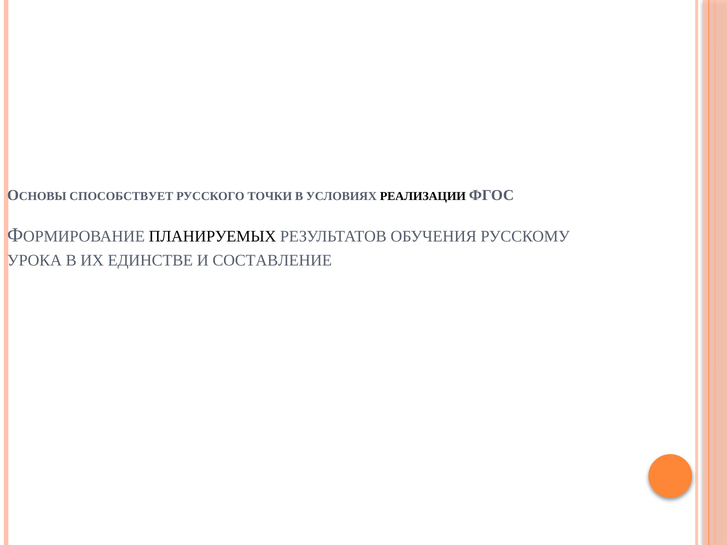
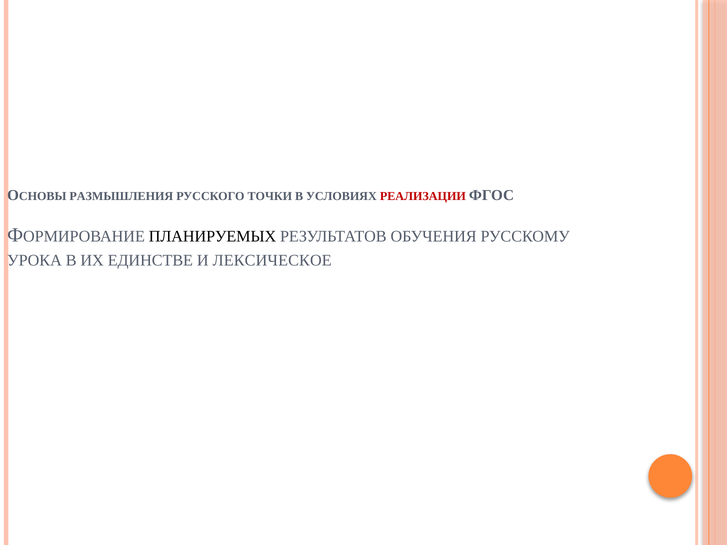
СПОСОБСТВУЕТ: СПОСОБСТВУЕТ -> РАЗМЫШЛЕНИЯ
РЕАЛИЗАЦИИ colour: black -> red
СОСТАВЛЕНИЕ: СОСТАВЛЕНИЕ -> ЛЕКСИЧЕСКОЕ
